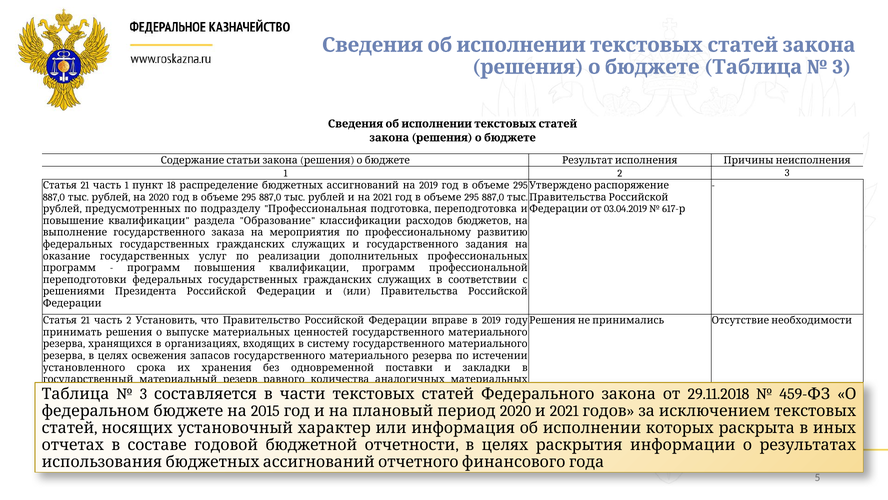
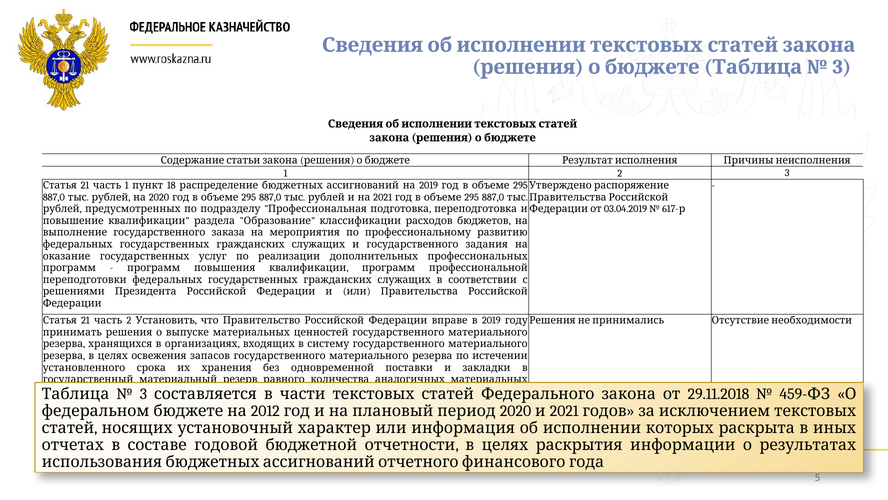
2015: 2015 -> 2012
